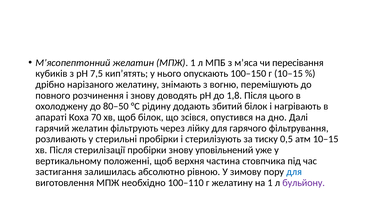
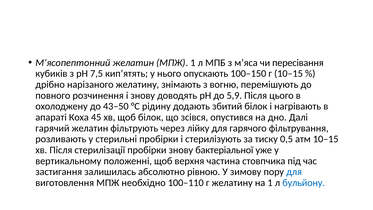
1,8: 1,8 -> 5,9
80–50: 80–50 -> 43–50
70: 70 -> 45
уповільнений: уповільнений -> бактеріальної
бульйону colour: purple -> blue
